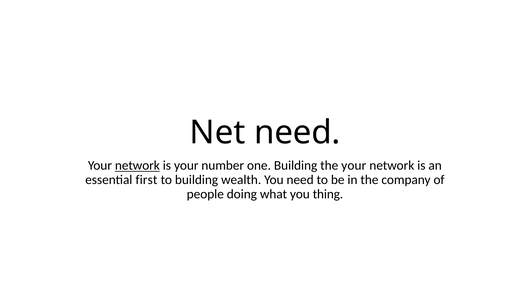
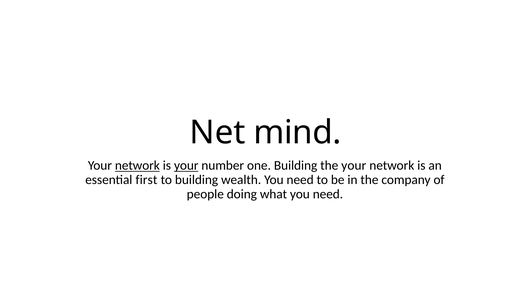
Net need: need -> mind
your at (186, 166) underline: none -> present
what you thing: thing -> need
